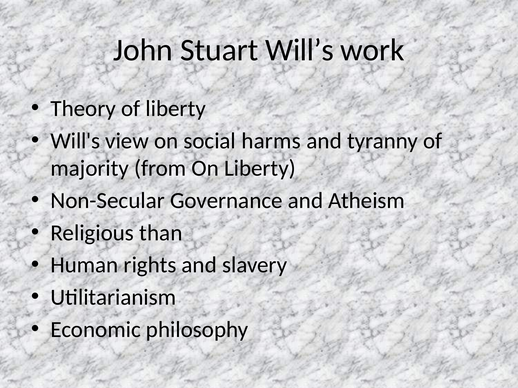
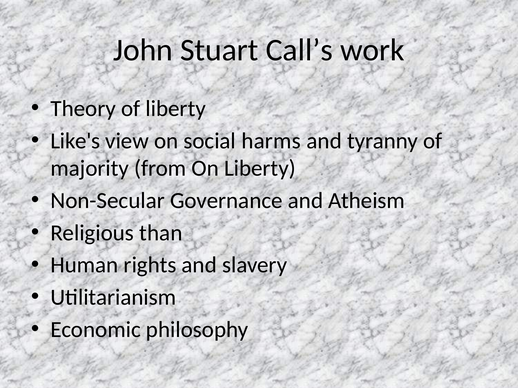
Will’s: Will’s -> Call’s
Will's: Will's -> Like's
